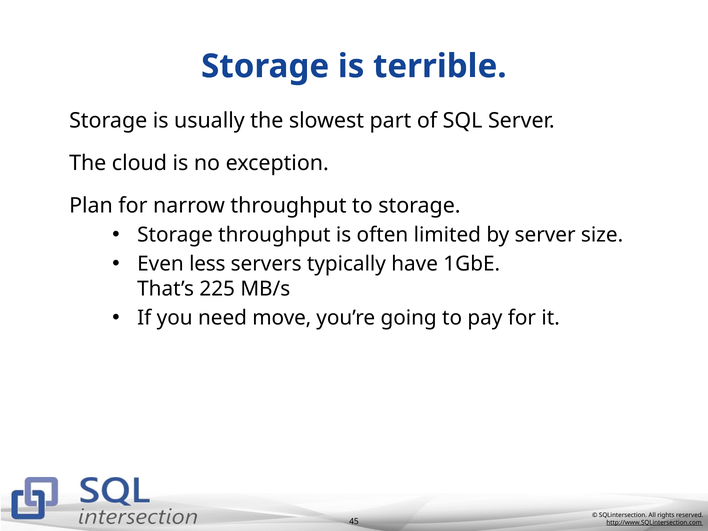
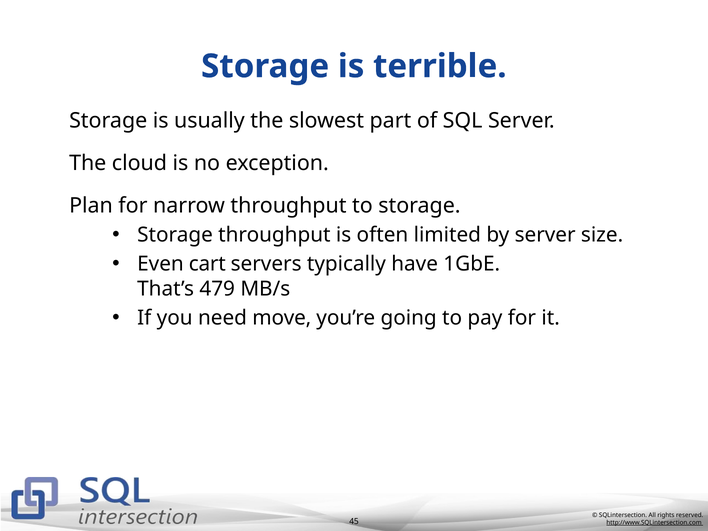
less: less -> cart
225: 225 -> 479
